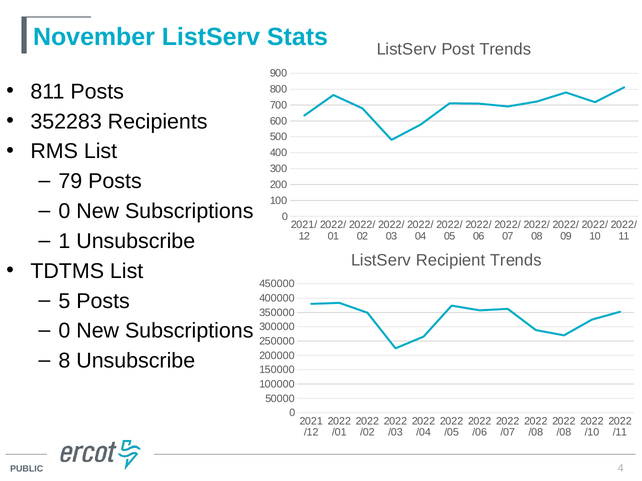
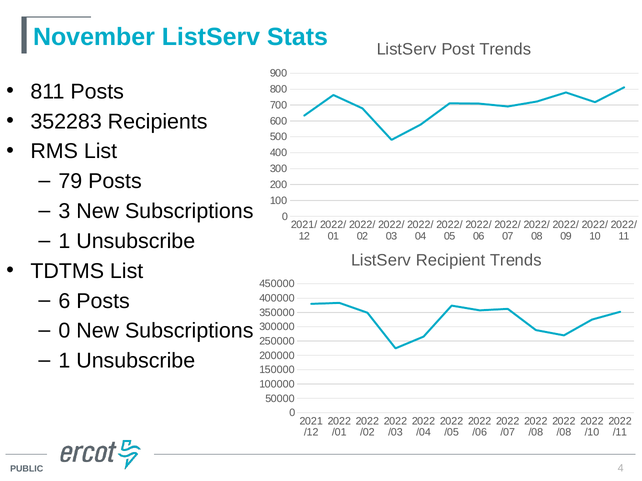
0 at (64, 211): 0 -> 3
5: 5 -> 6
8 at (64, 361): 8 -> 1
